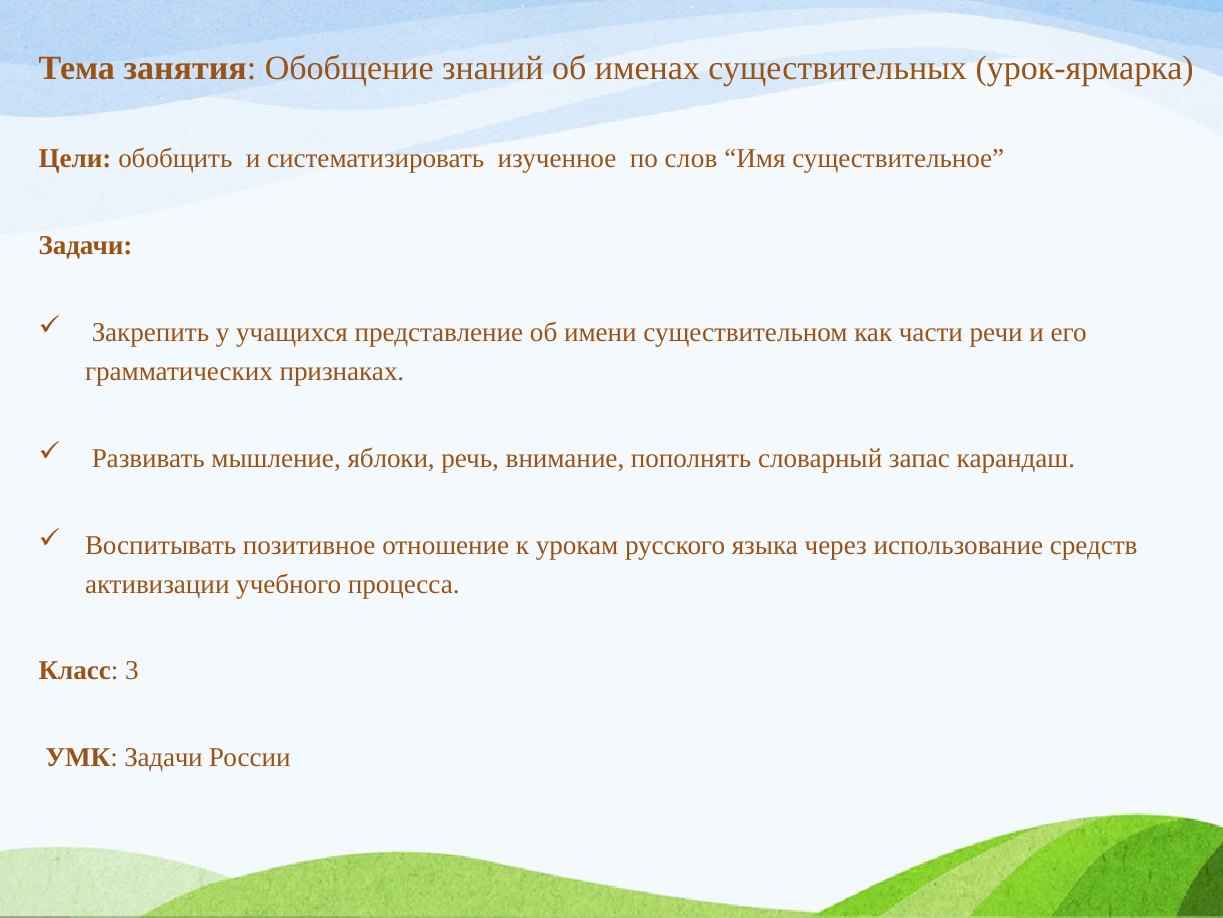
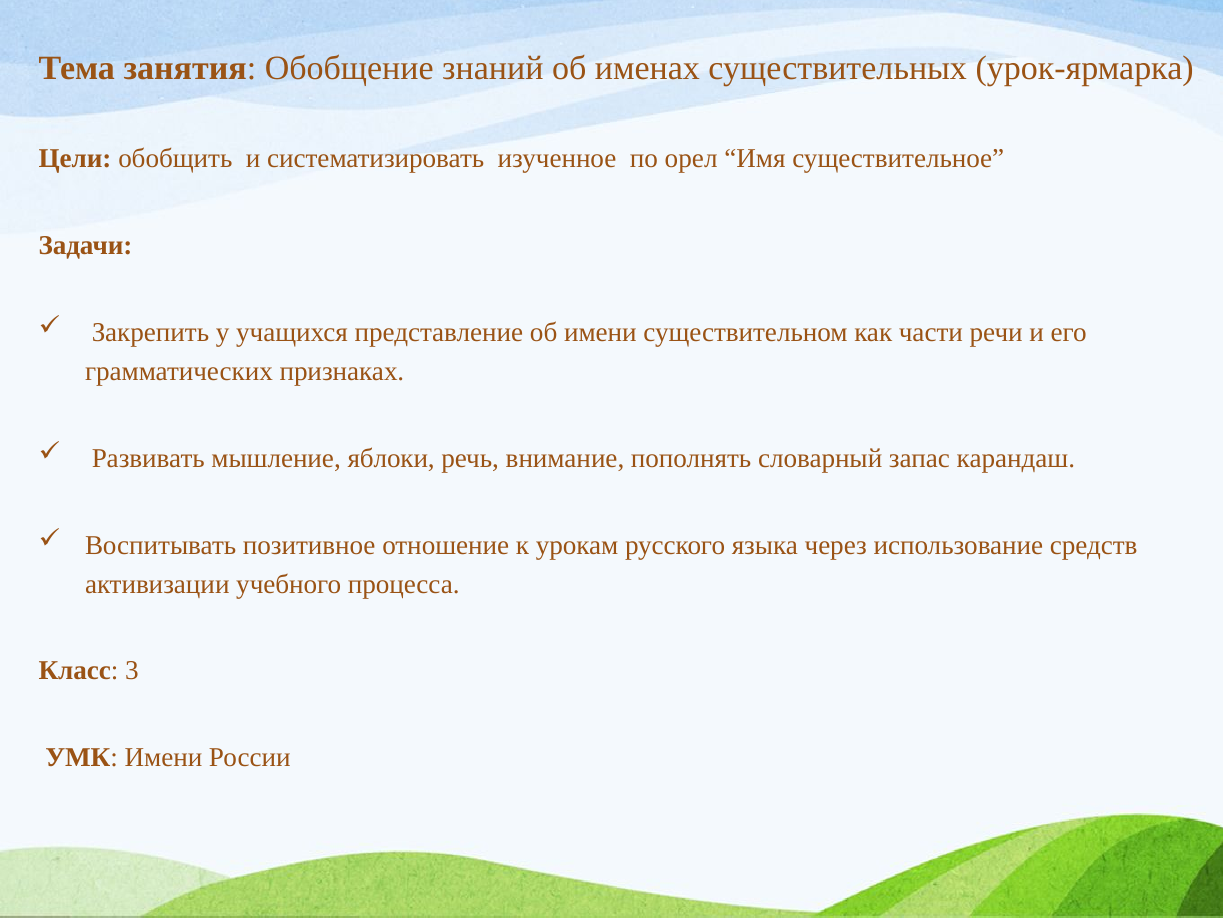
слов: слов -> орел
УМК Задачи: Задачи -> Имени
